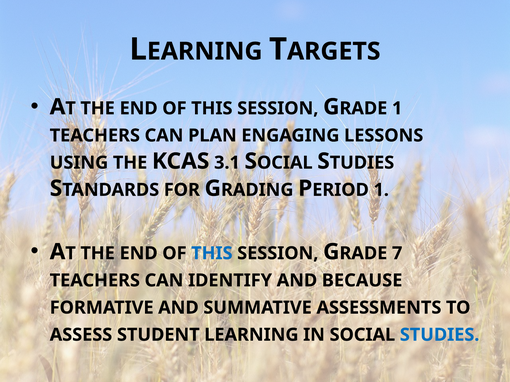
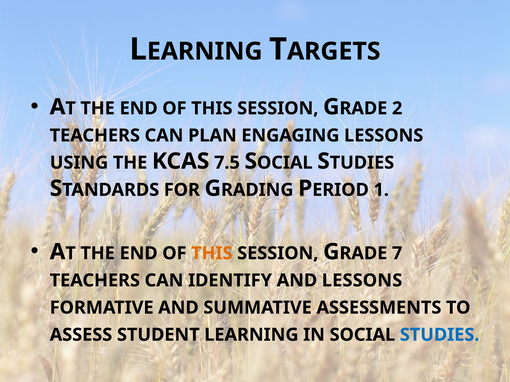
1 at (397, 108): 1 -> 2
3.1: 3.1 -> 7.5
THIS at (212, 254) colour: blue -> orange
AND BECAUSE: BECAUSE -> LESSONS
